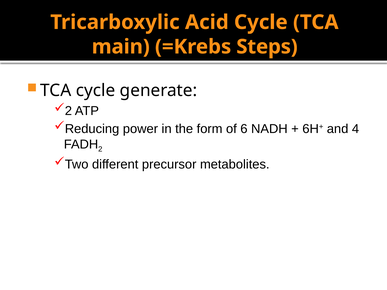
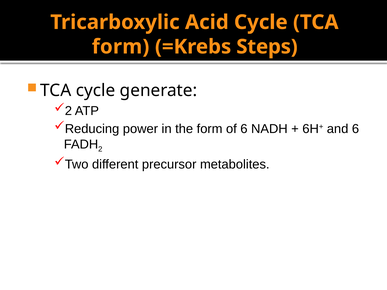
main at (121, 47): main -> form
and 4: 4 -> 6
